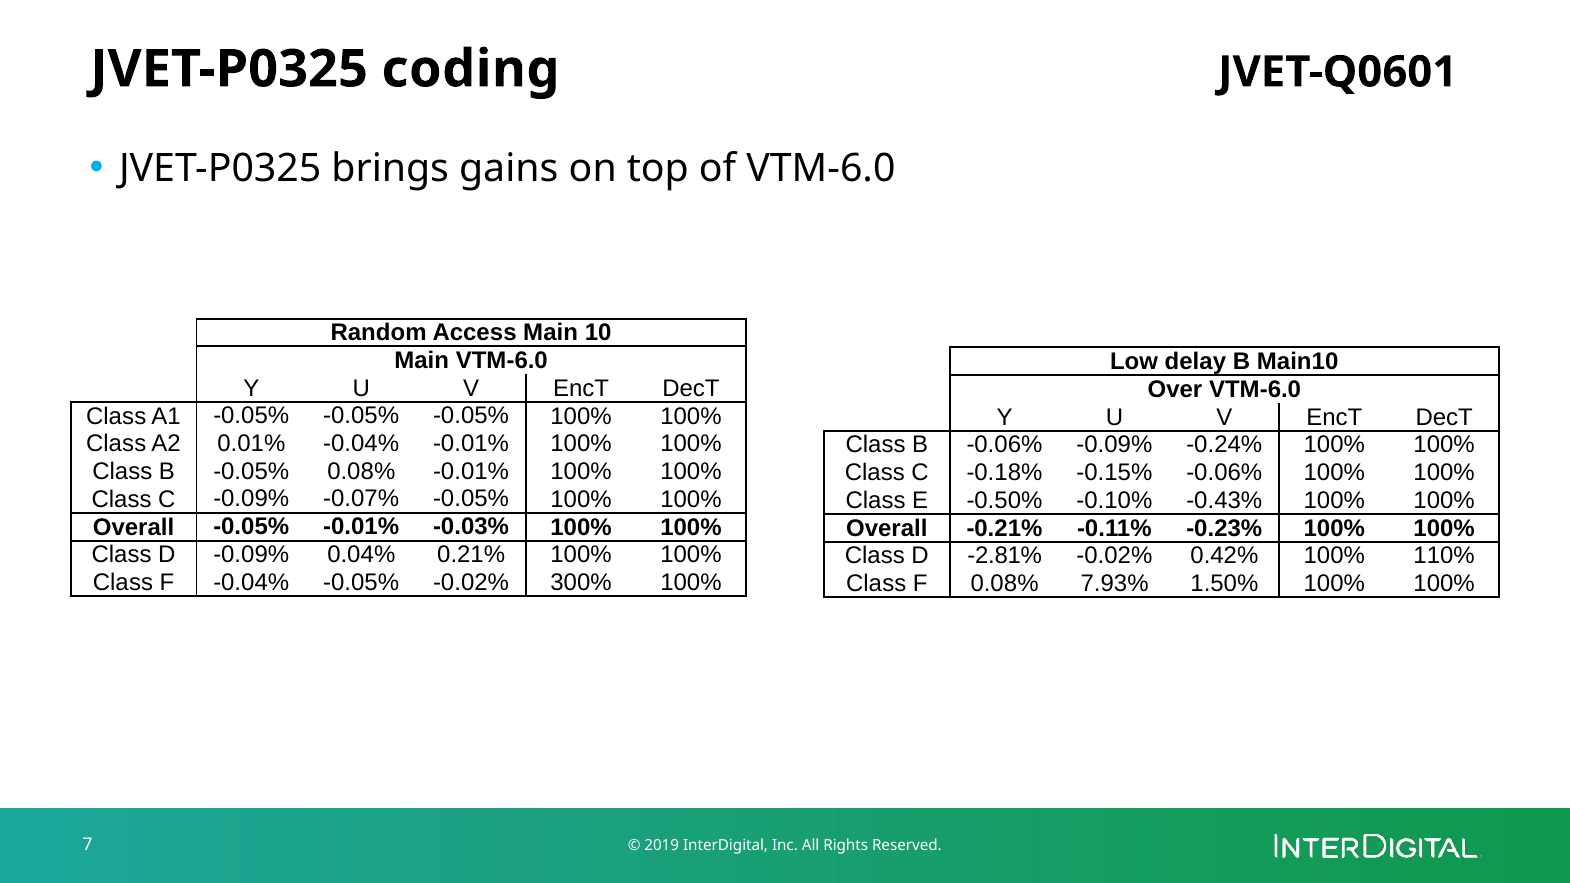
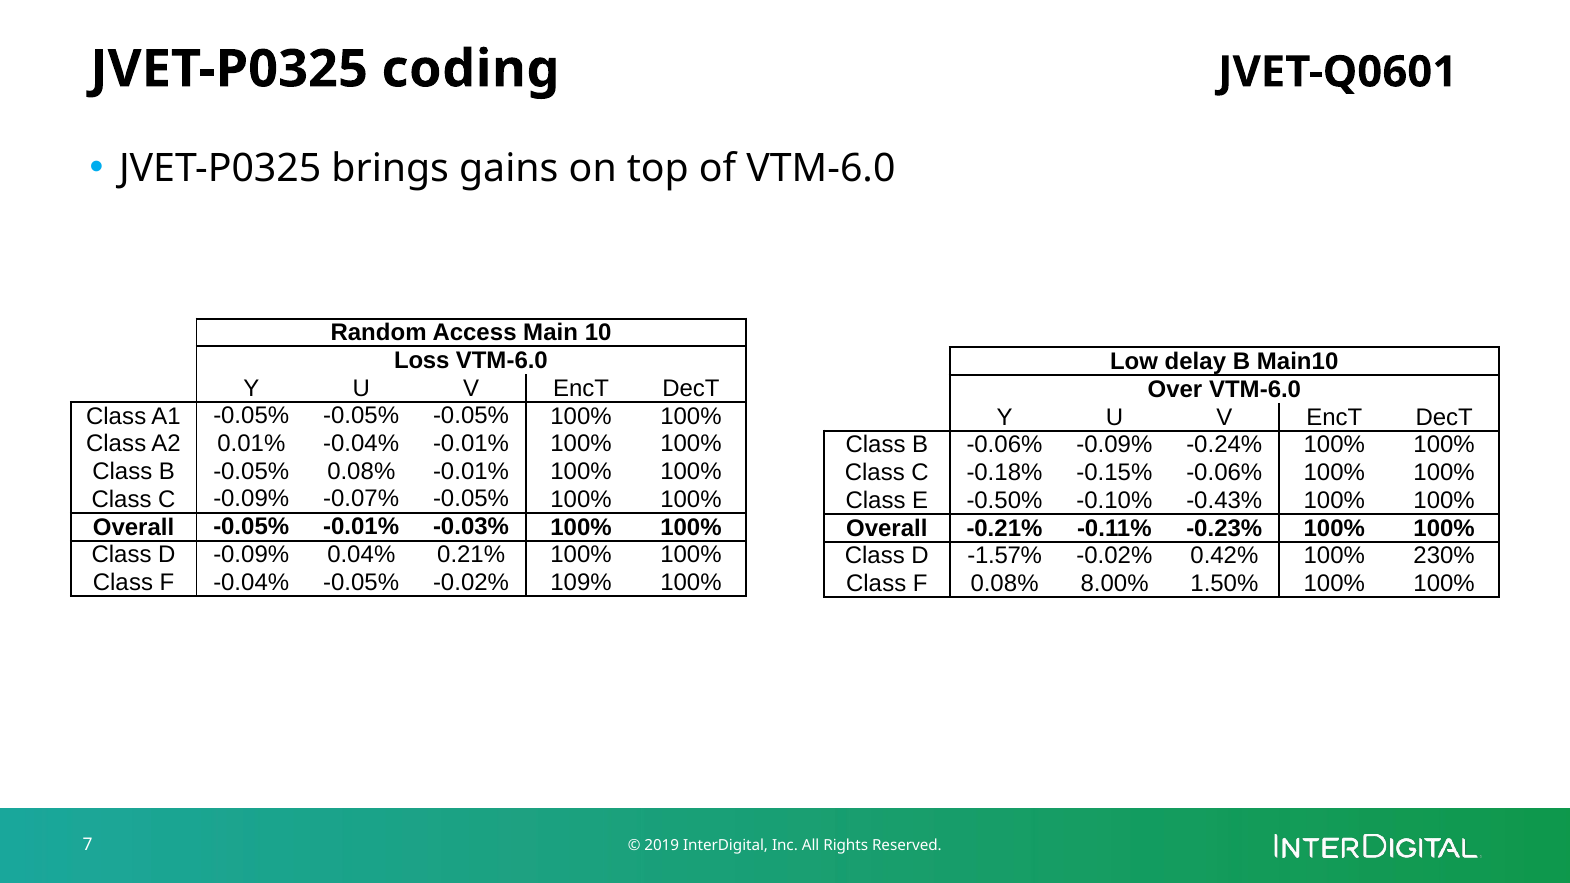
Main at (422, 361): Main -> Loss
-2.81%: -2.81% -> -1.57%
110%: 110% -> 230%
300%: 300% -> 109%
7.93%: 7.93% -> 8.00%
